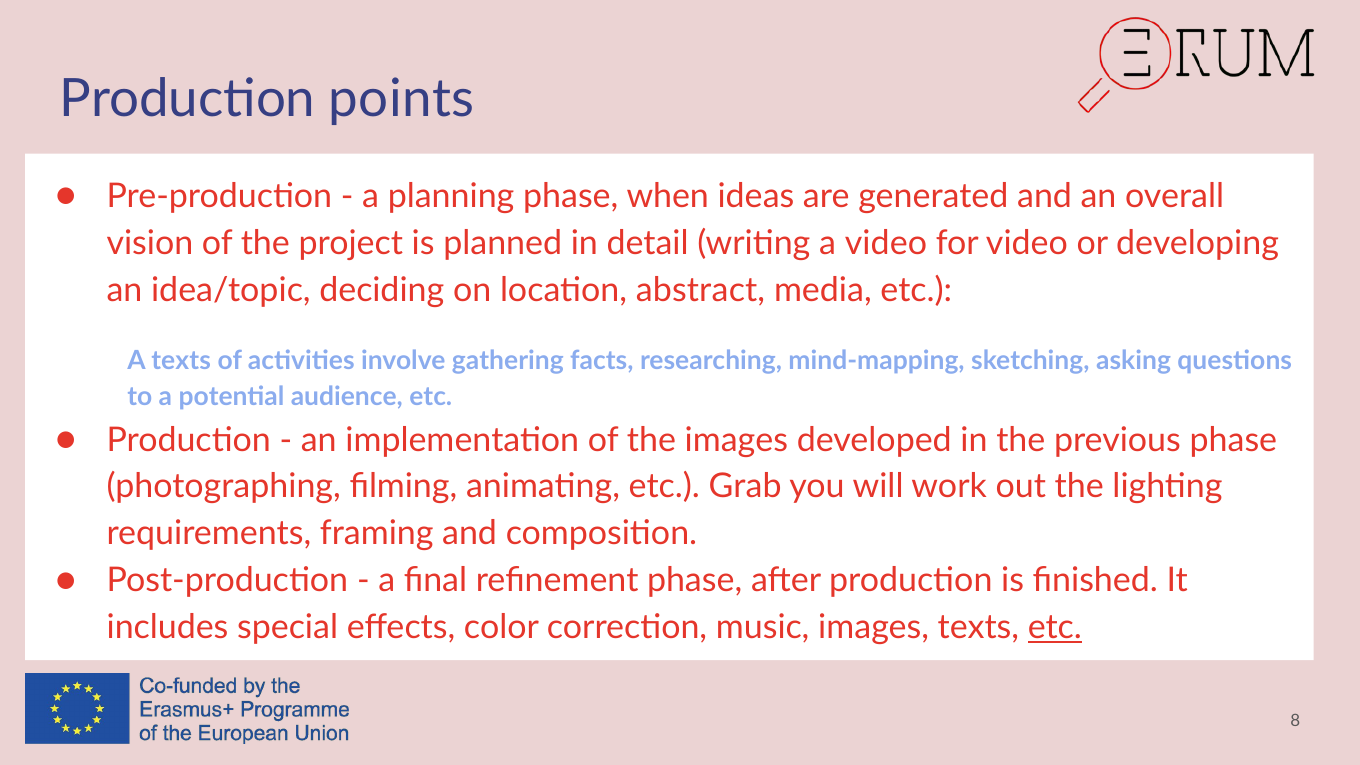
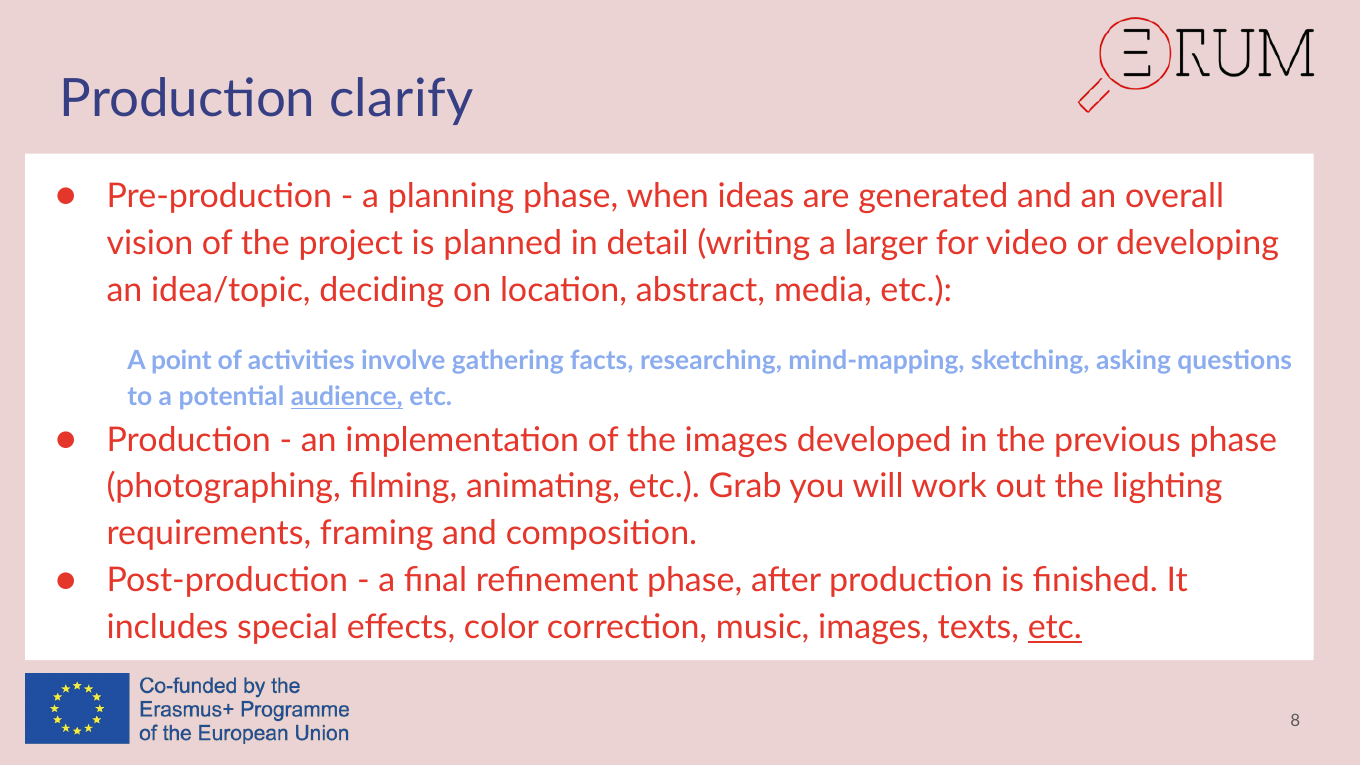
points: points -> clarify
a video: video -> larger
A texts: texts -> point
audience underline: none -> present
